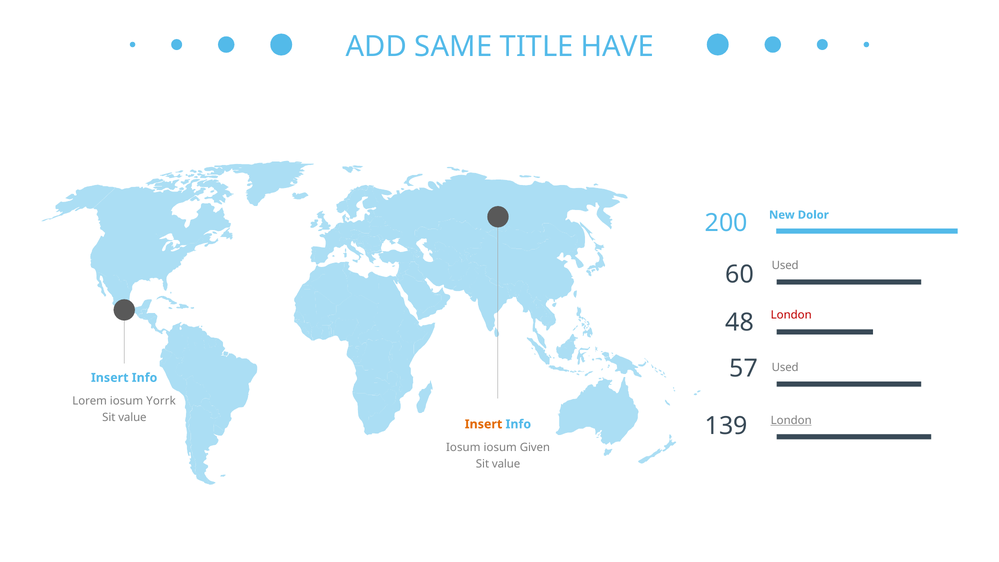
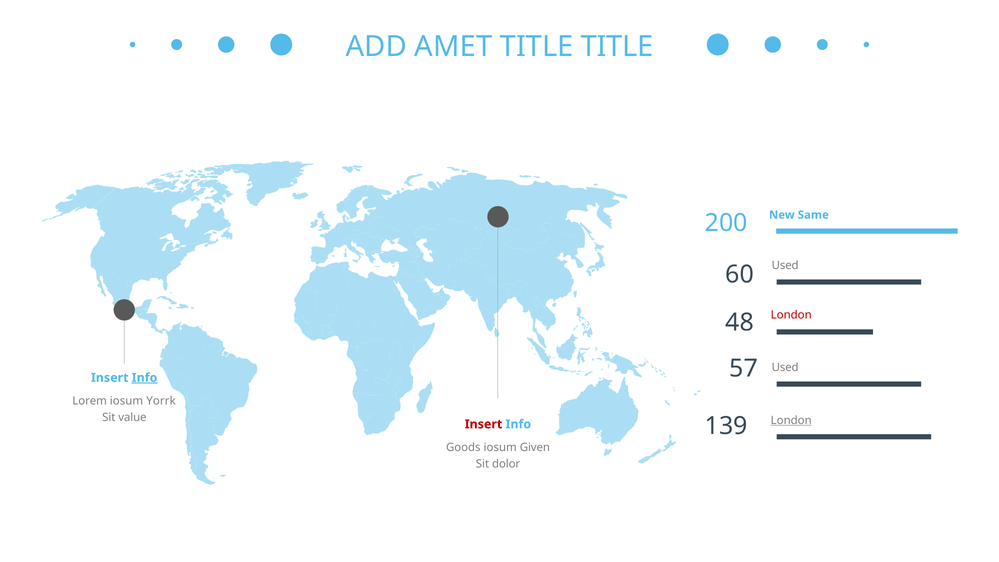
SAME: SAME -> AMET
TITLE HAVE: HAVE -> TITLE
Dolor: Dolor -> Same
Info at (145, 378) underline: none -> present
Insert at (484, 424) colour: orange -> red
Iosum at (463, 448): Iosum -> Goods
value at (506, 464): value -> dolor
